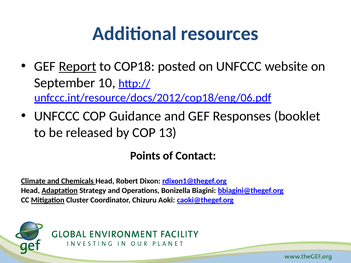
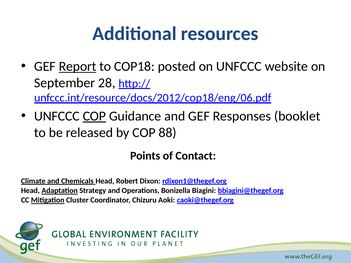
10: 10 -> 28
COP at (94, 116) underline: none -> present
13: 13 -> 88
